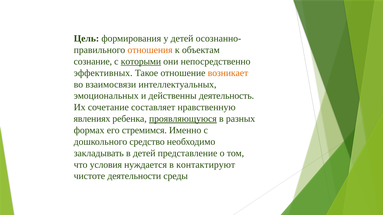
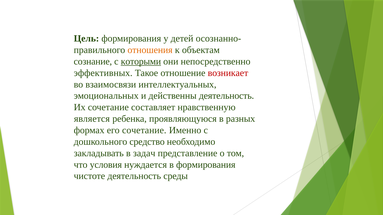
возникает colour: orange -> red
явлениях: явлениях -> является
проявляющуюся underline: present -> none
его стремимся: стремимся -> сочетание
в детей: детей -> задач
в контактируют: контактируют -> формирования
чистоте деятельности: деятельности -> деятельность
